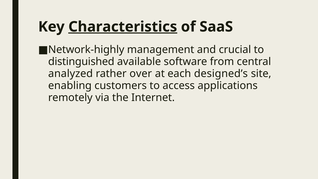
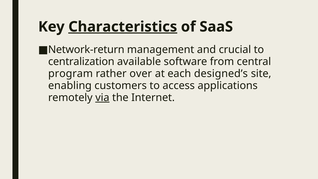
Network-highly: Network-highly -> Network-return
distinguished: distinguished -> centralization
analyzed: analyzed -> program
via underline: none -> present
